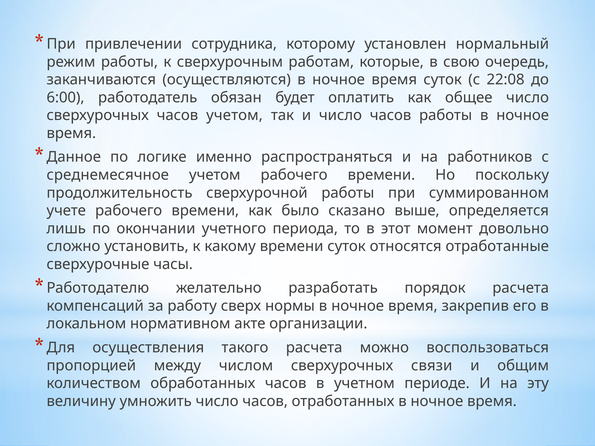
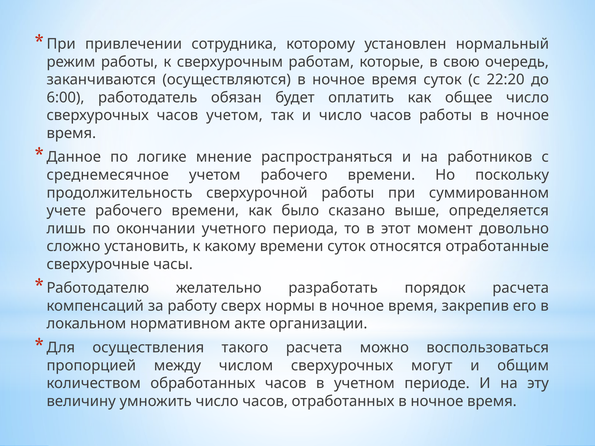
22:08: 22:08 -> 22:20
именно: именно -> мнение
связи: связи -> могут
